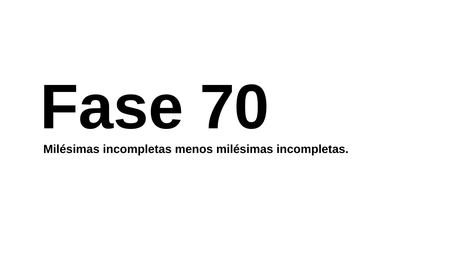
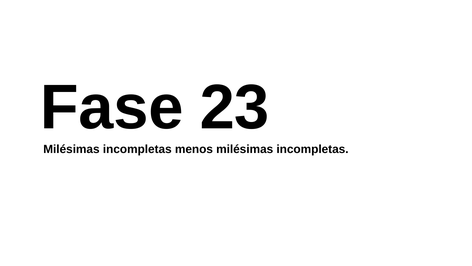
70: 70 -> 23
